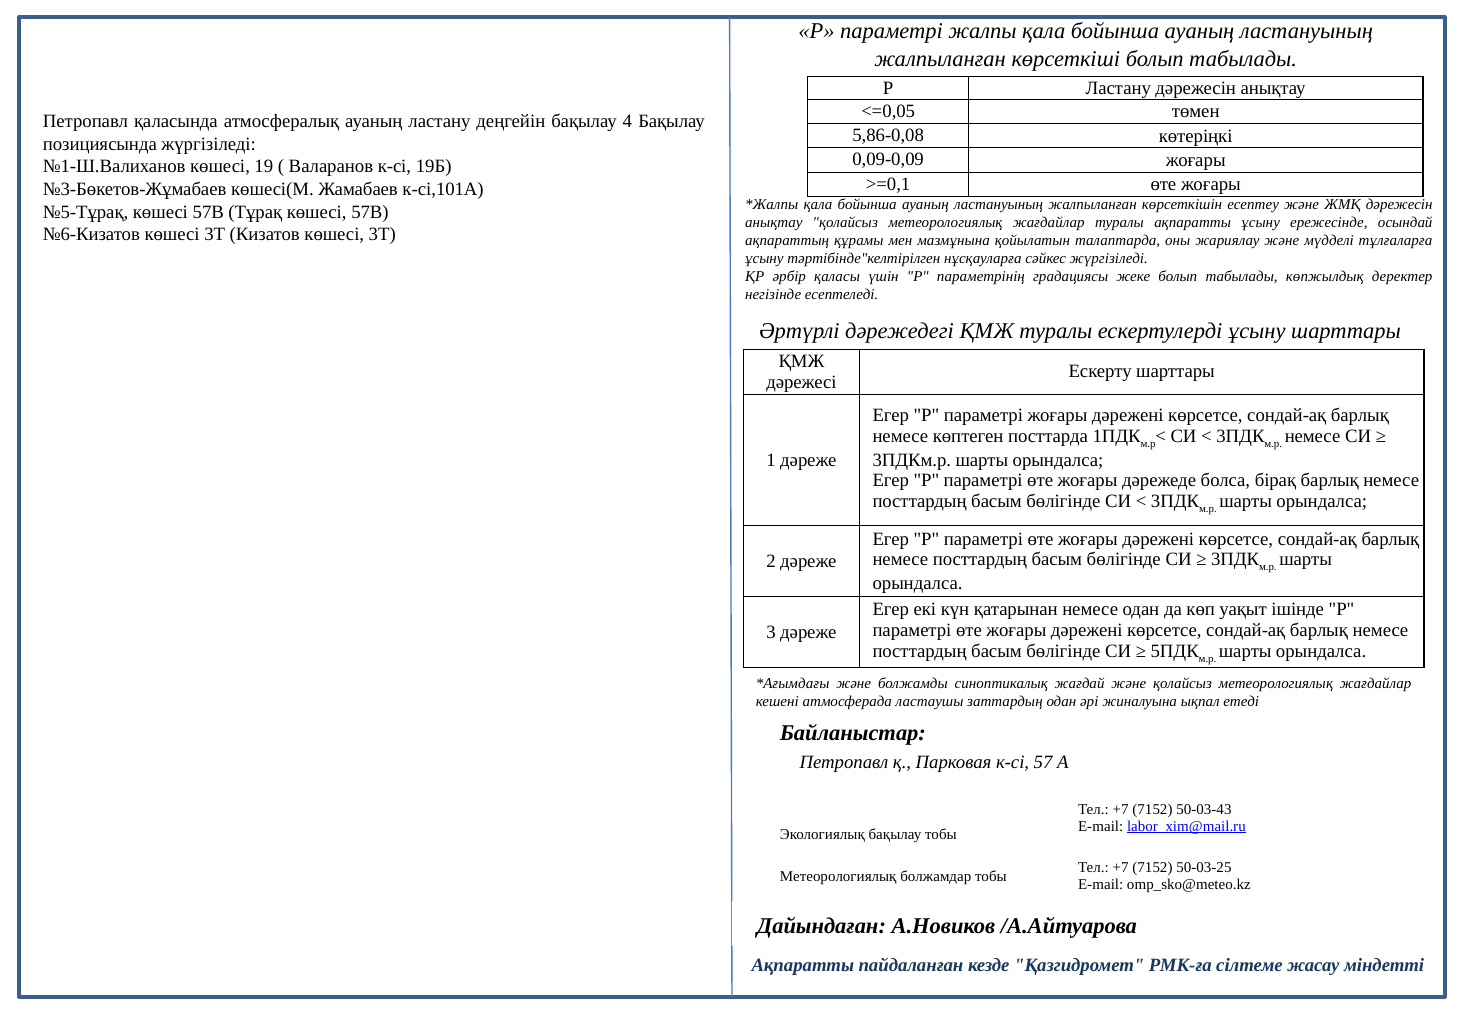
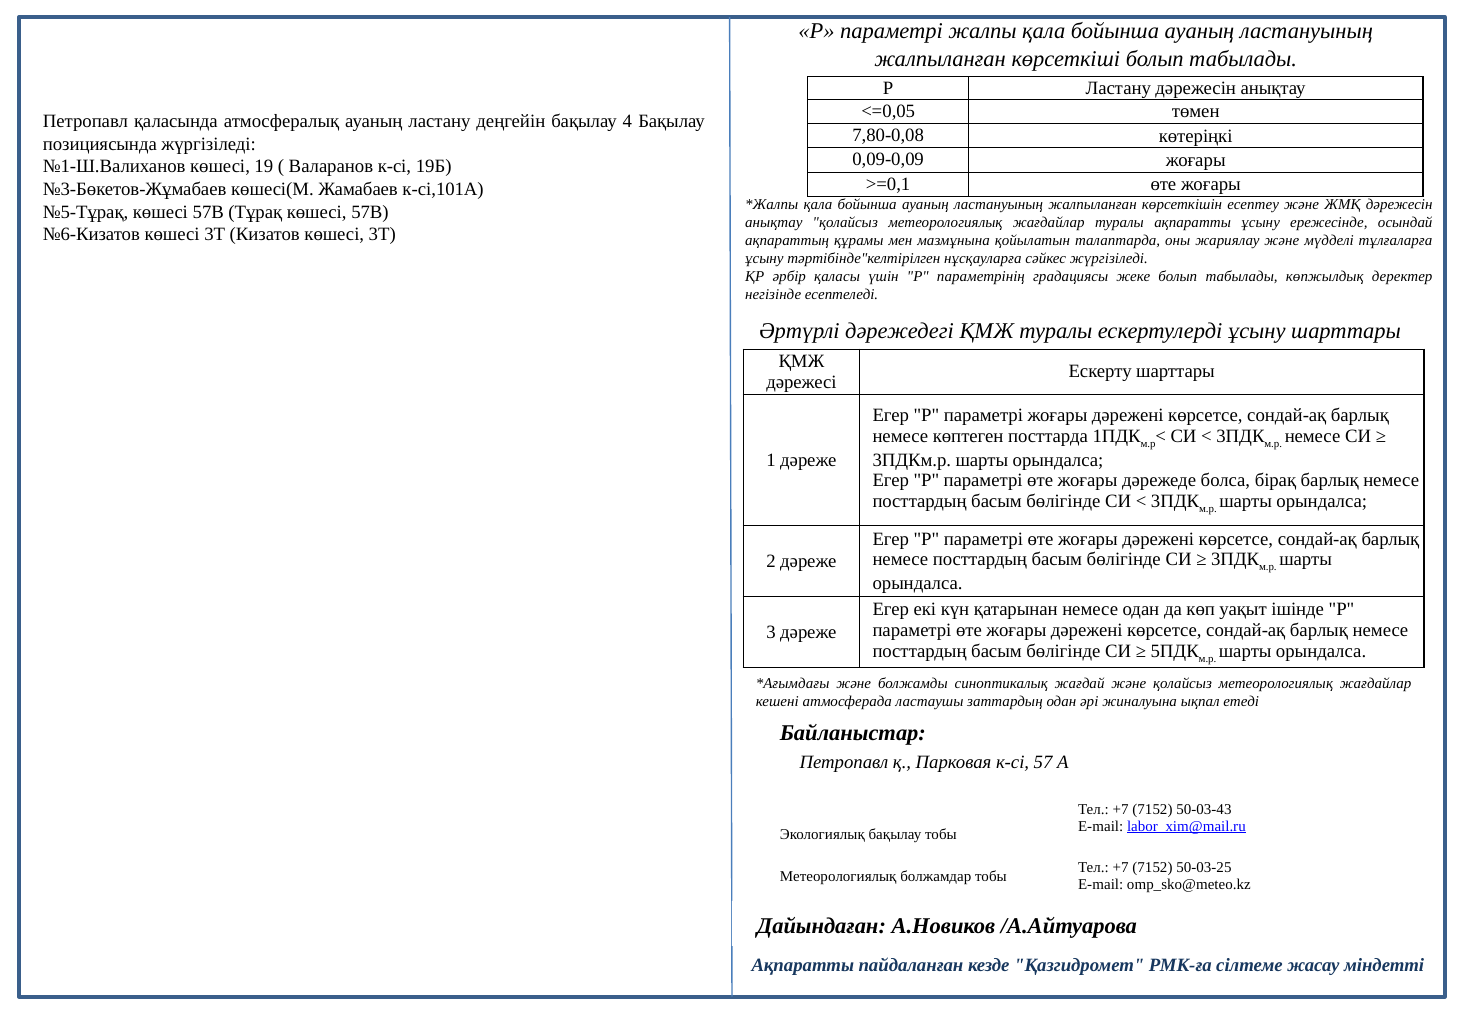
5,86-0,08: 5,86-0,08 -> 7,80-0,08
